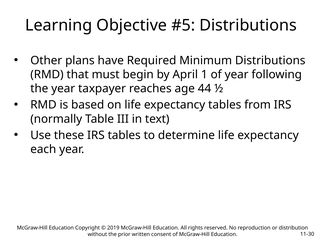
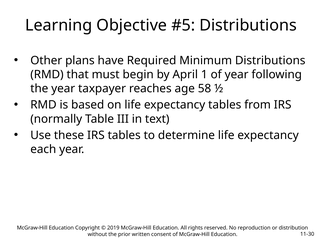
44: 44 -> 58
